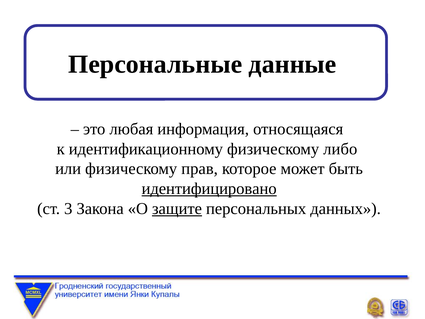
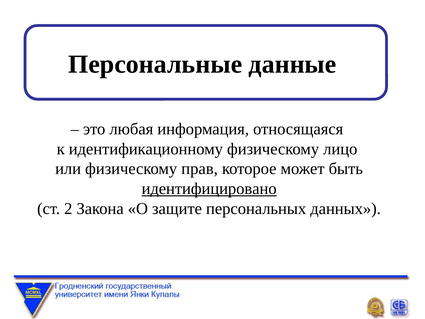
либо: либо -> лицо
3: 3 -> 2
защите underline: present -> none
